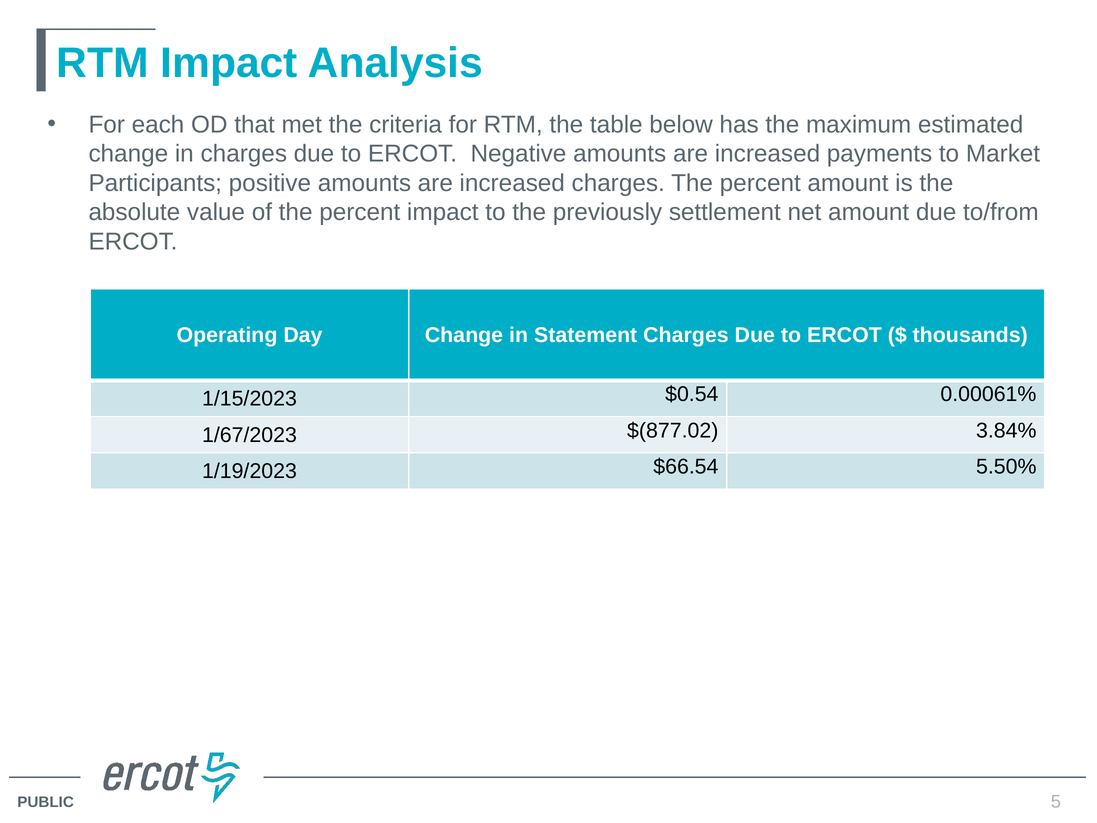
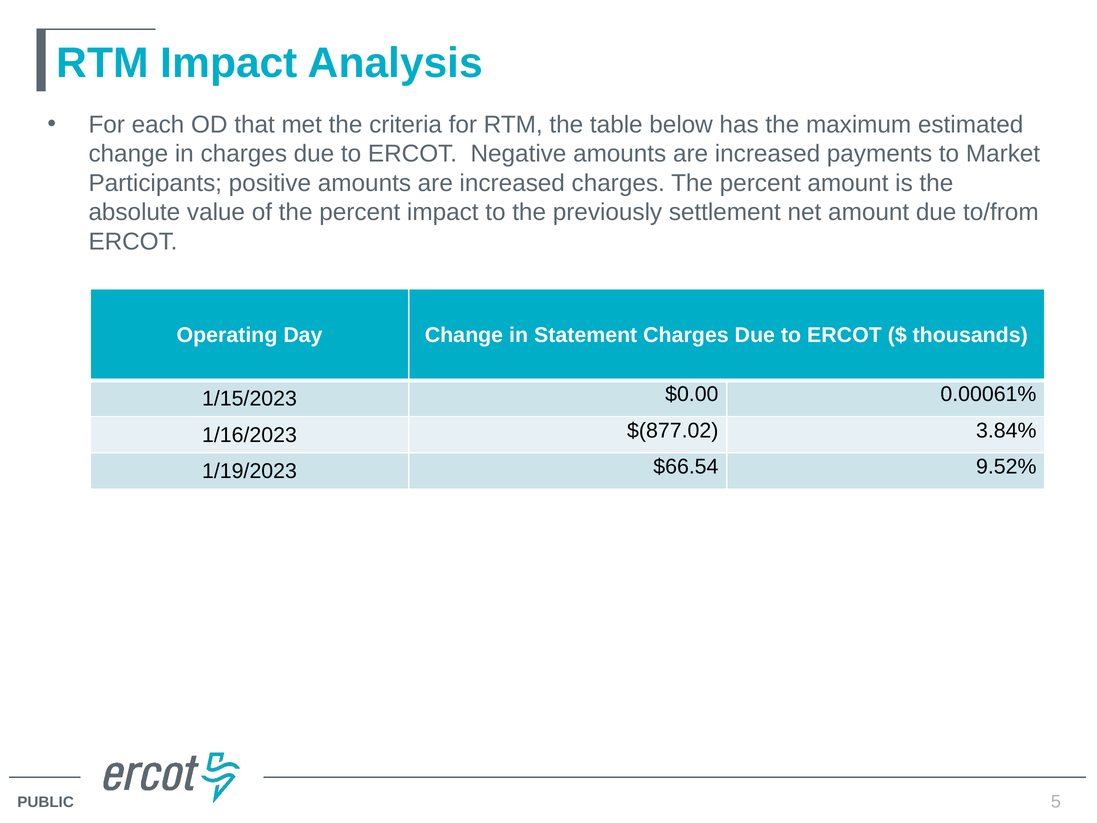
$0.54: $0.54 -> $0.00
1/67/2023: 1/67/2023 -> 1/16/2023
5.50%: 5.50% -> 9.52%
